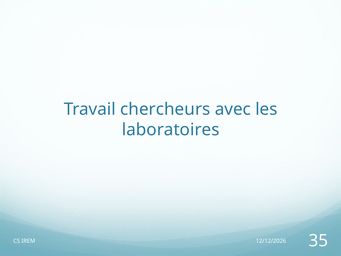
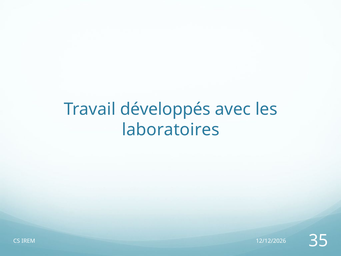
chercheurs: chercheurs -> développés
